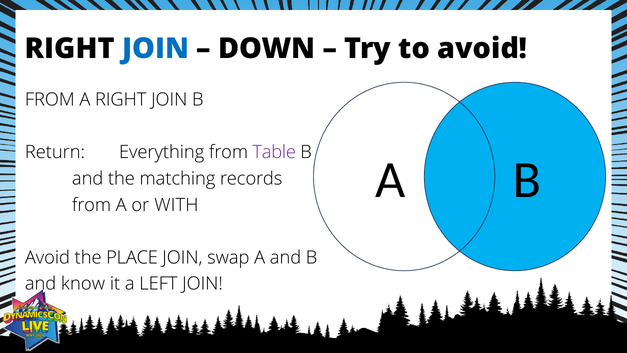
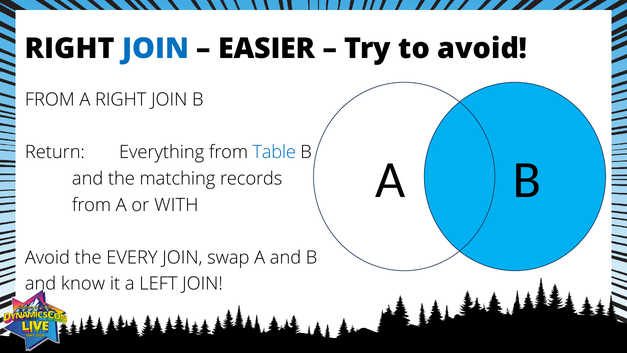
DOWN: DOWN -> EASIER
Table colour: purple -> blue
PLACE: PLACE -> EVERY
